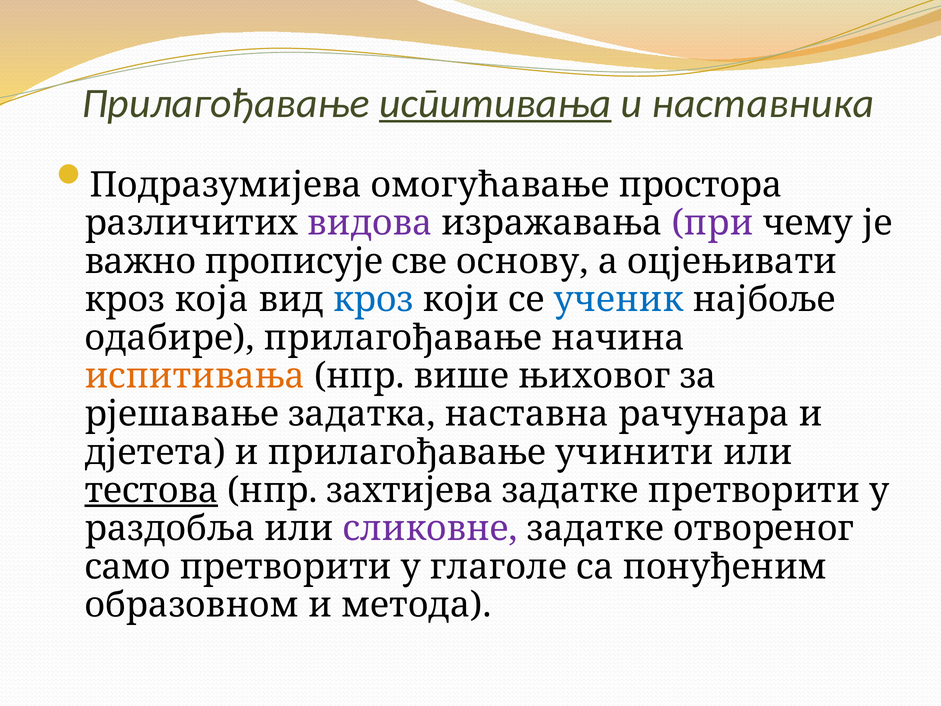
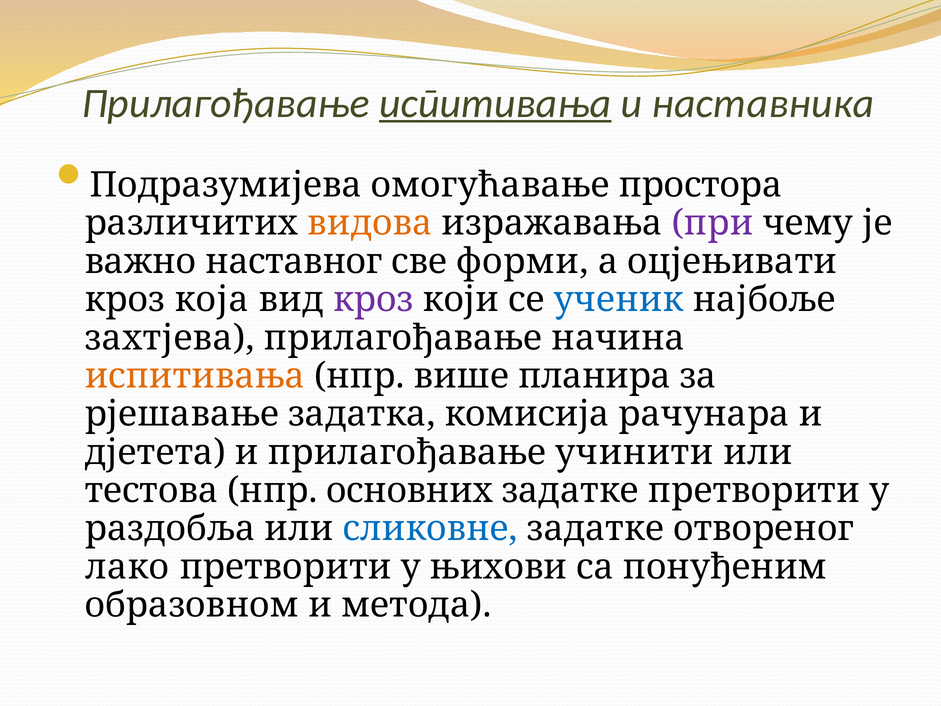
видовa colour: purple -> orange
прописује: прописује -> наставног
основу: основу -> форми
кроз at (373, 300) colour: blue -> purple
одабире: одабире -> захтјева
њиховог: њиховог -> планира
наставна: наставна -> комисија
тестова underline: present -> none
захтијева: захтијева -> основних
сликовне colour: purple -> blue
само: само -> лако
глаголе: глаголе -> њихови
